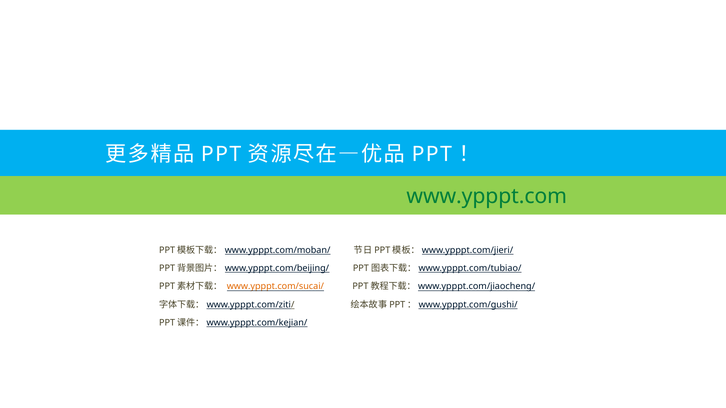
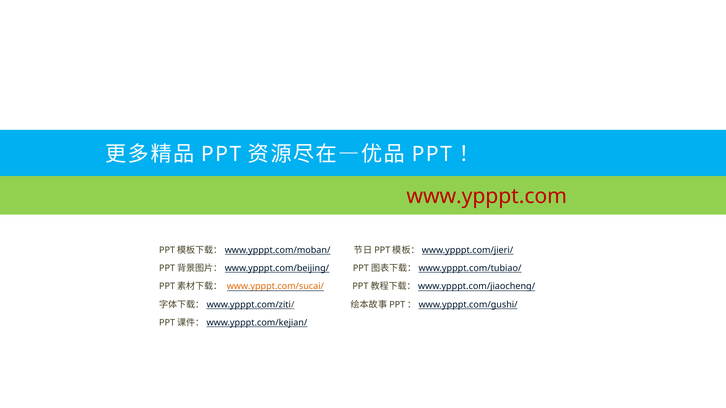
www.ypppt.com colour: green -> red
